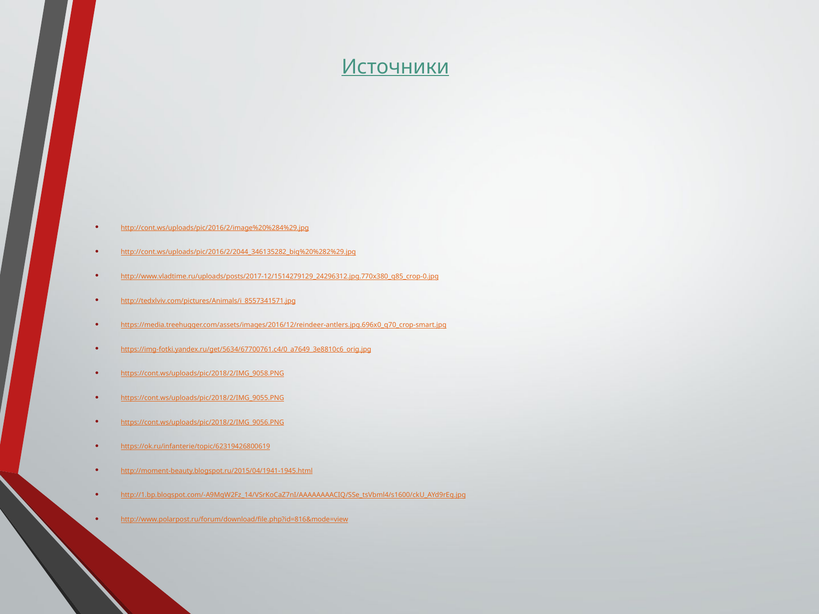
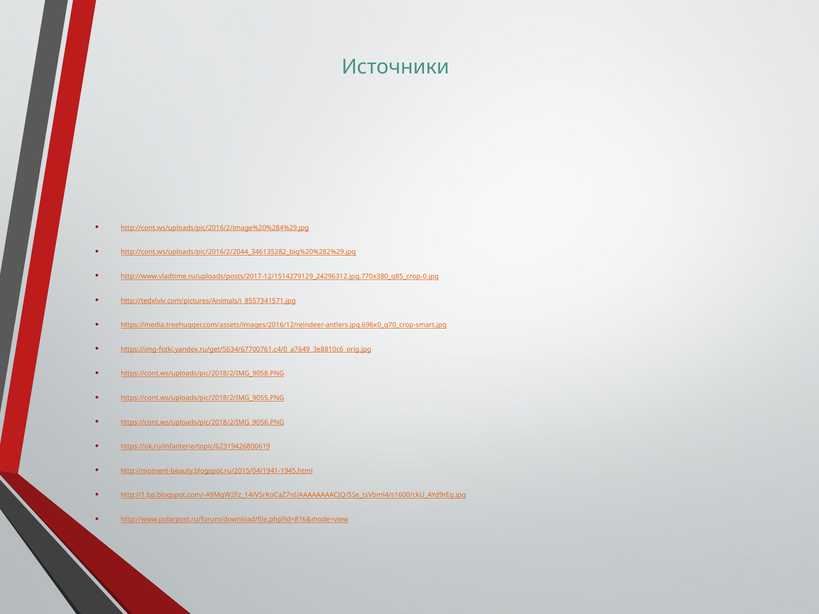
Источники underline: present -> none
